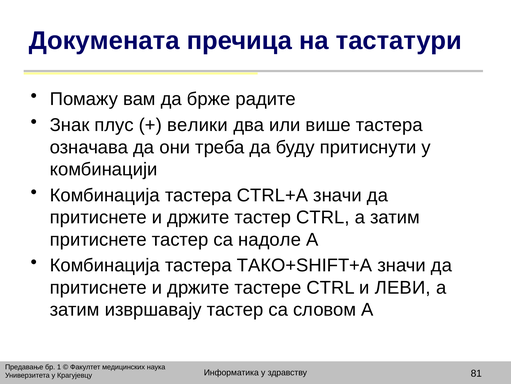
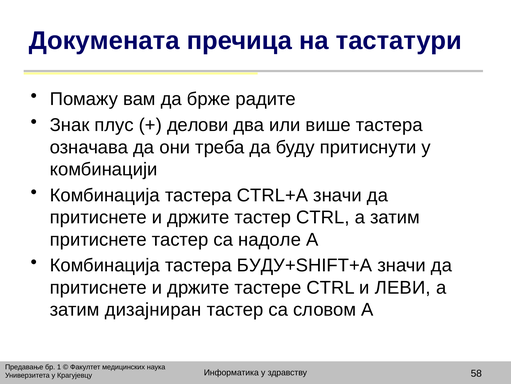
велики: велики -> делови
ТАКО+SHIFT+А: ТАКО+SHIFT+А -> БУДУ+SHIFT+А
извршавају: извршавају -> дизајниран
81: 81 -> 58
